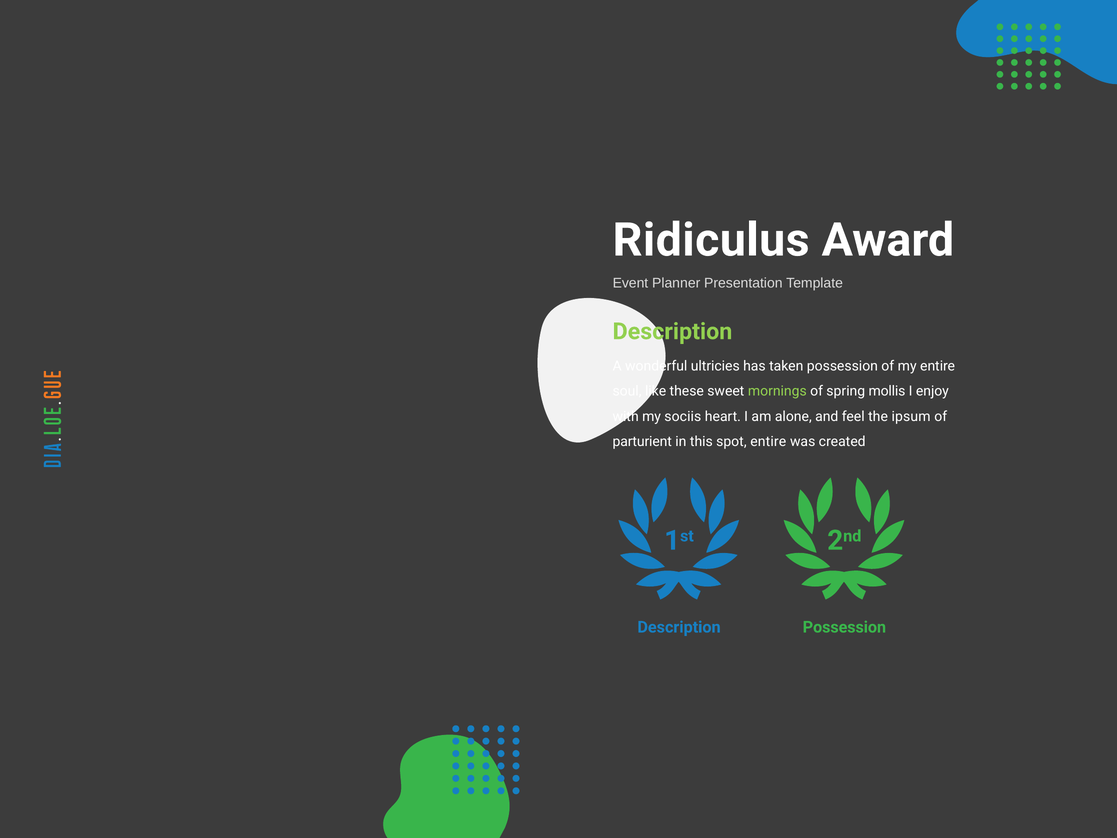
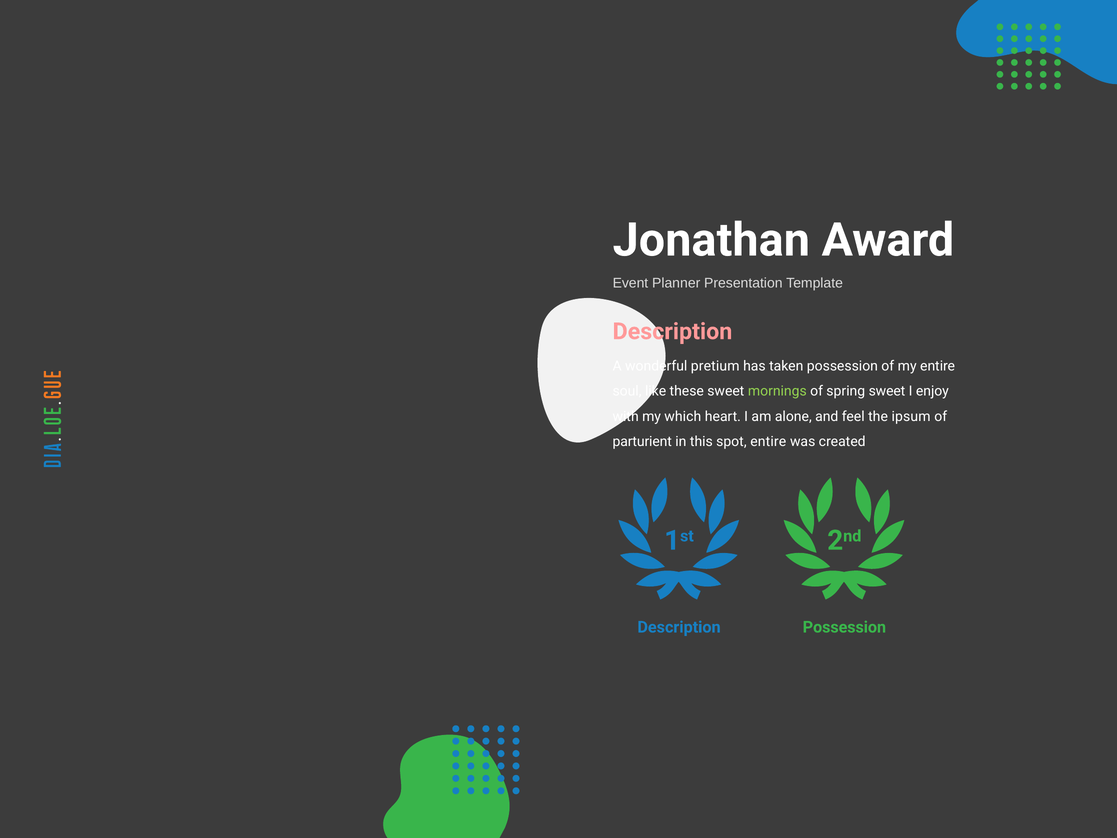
Ridiculus: Ridiculus -> Jonathan
Description at (672, 331) colour: light green -> pink
ultricies: ultricies -> pretium
spring mollis: mollis -> sweet
sociis: sociis -> which
